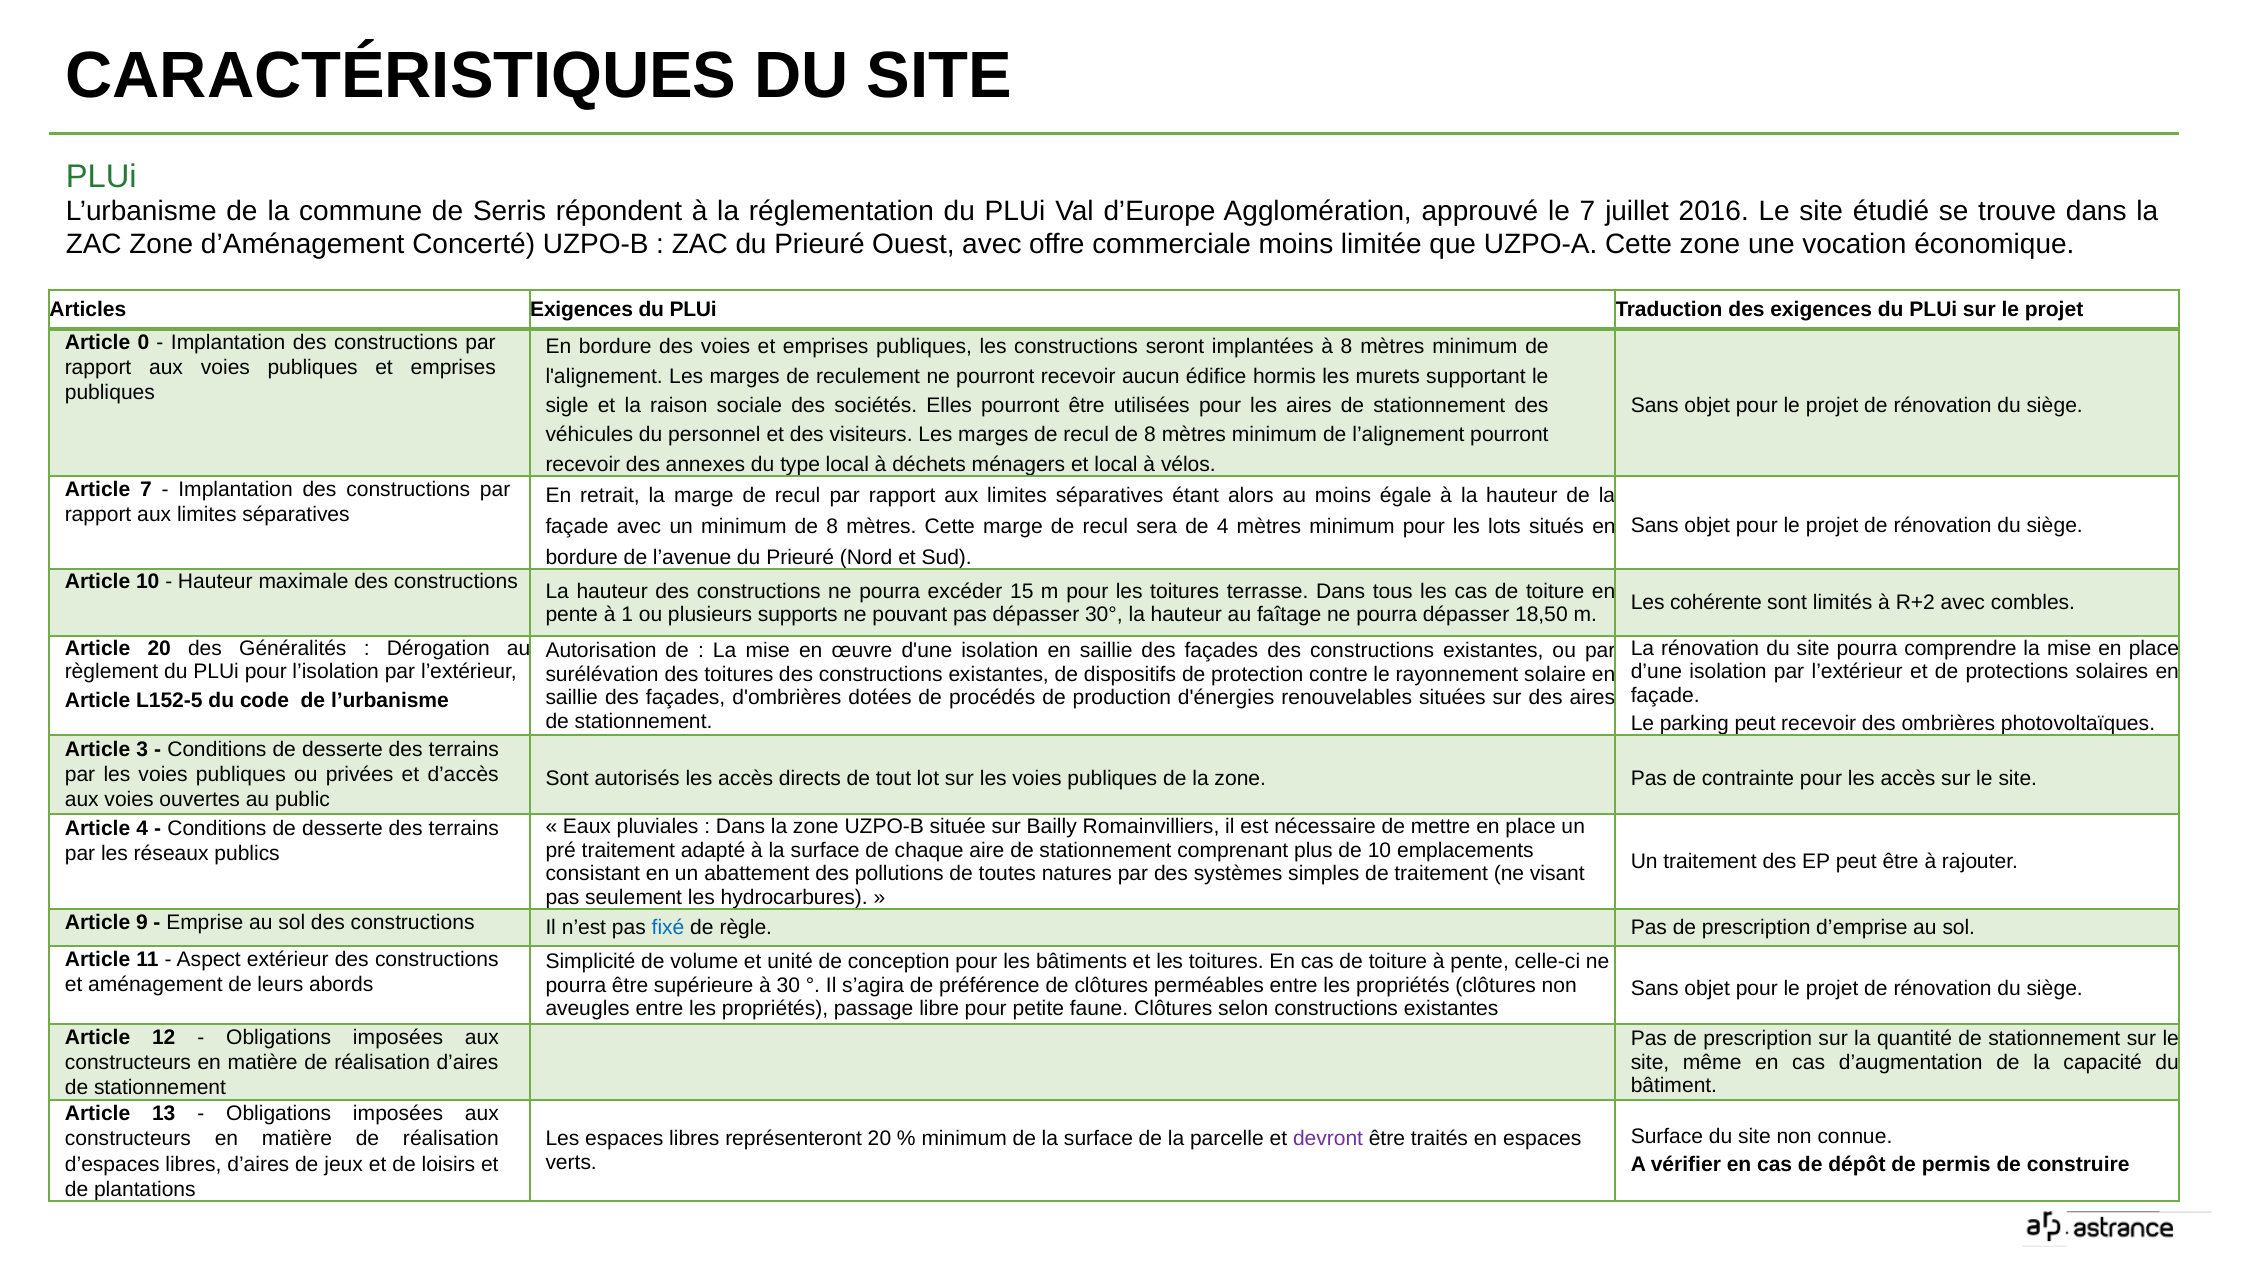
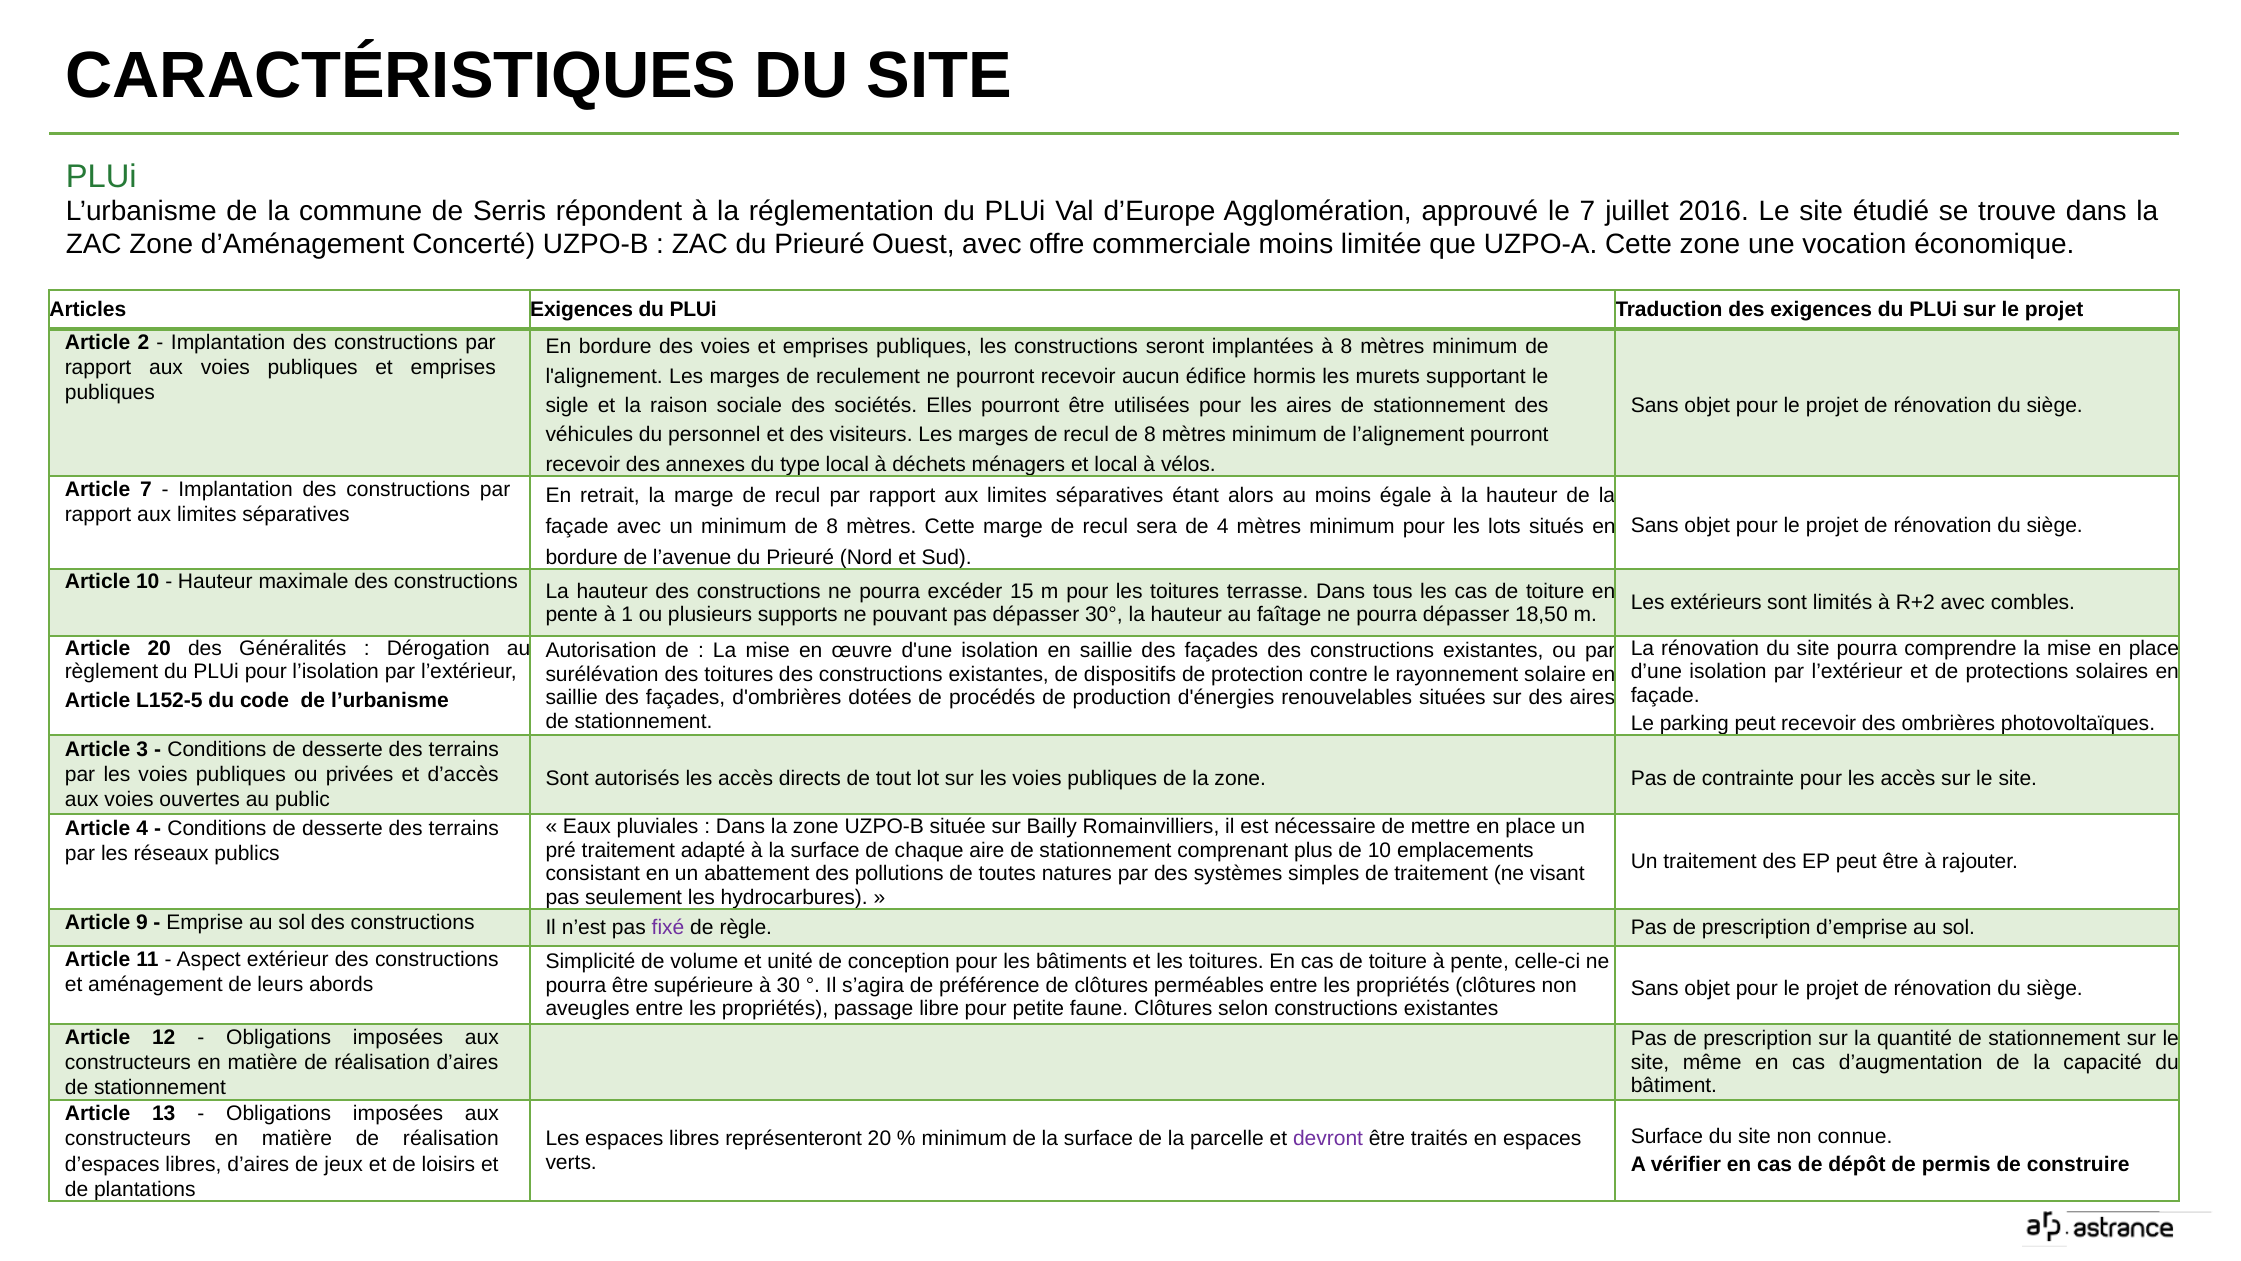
0: 0 -> 2
cohérente: cohérente -> extérieurs
fixé colour: blue -> purple
